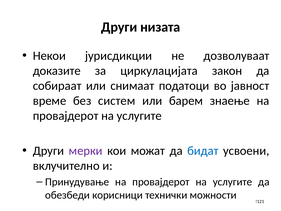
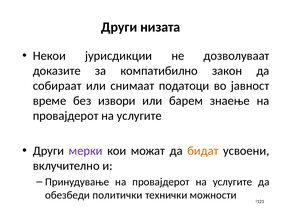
циркулацијата: циркулацијата -> компатибилно
систем: систем -> извори
бидат colour: blue -> orange
корисници: корисници -> политички
